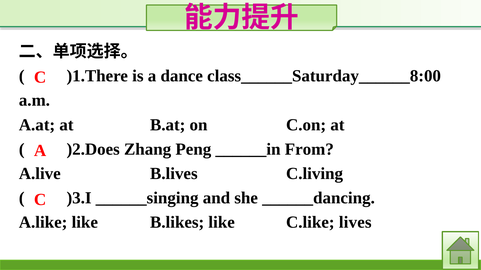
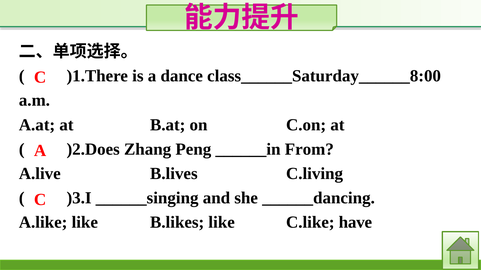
lives: lives -> have
